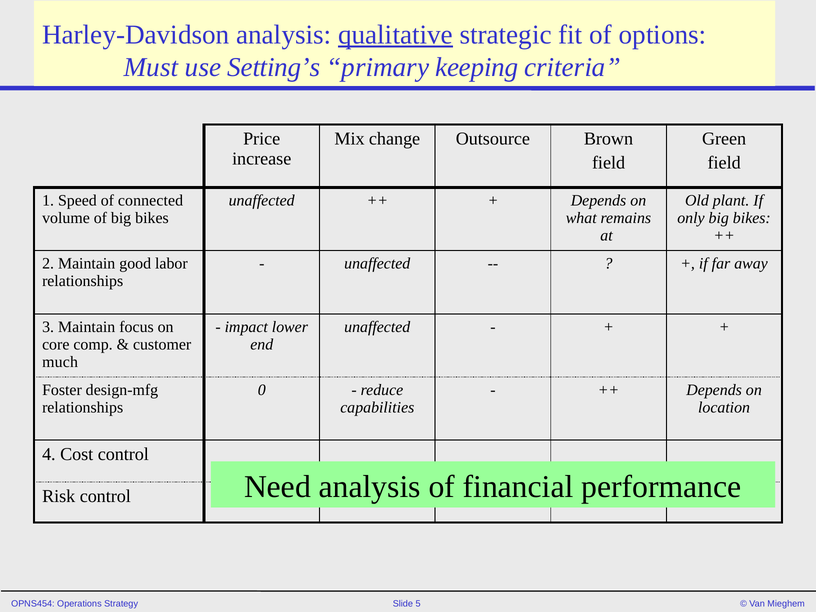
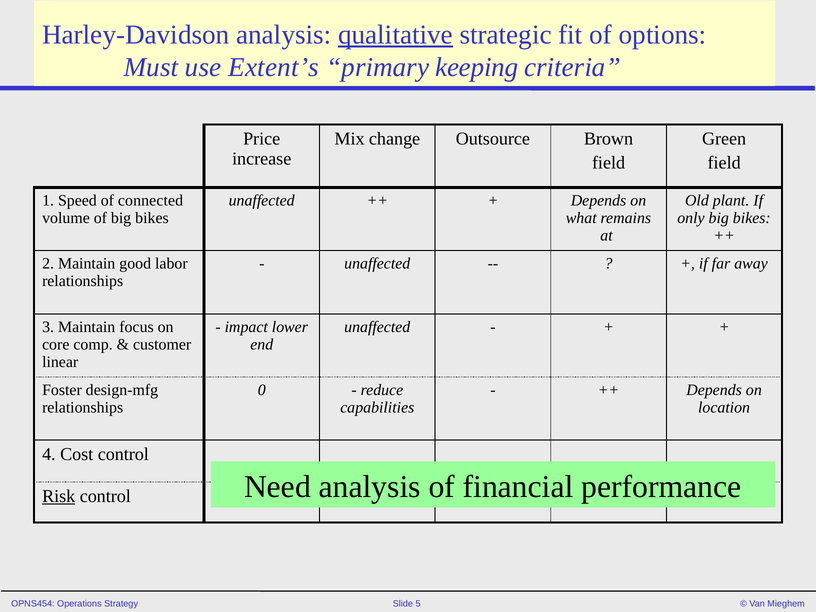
Setting’s: Setting’s -> Extent’s
much: much -> linear
Risk underline: none -> present
